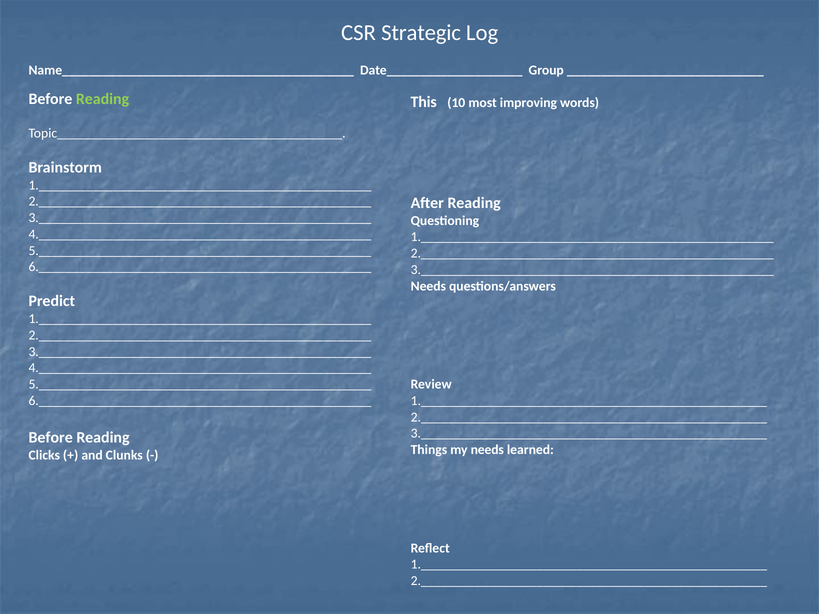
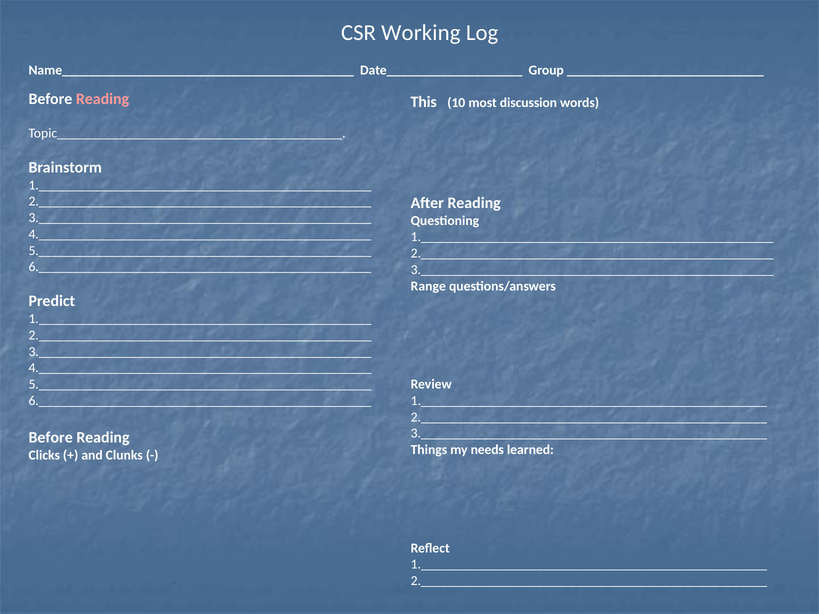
Strategic: Strategic -> Working
Reading at (103, 99) colour: light green -> pink
improving: improving -> discussion
Needs at (428, 286): Needs -> Range
